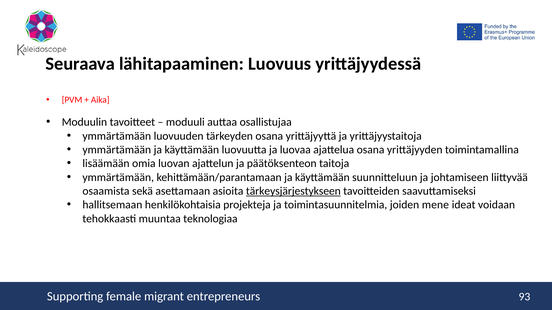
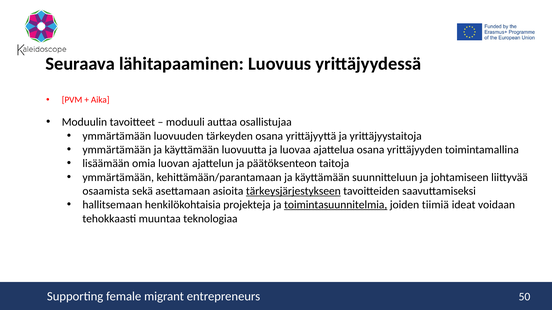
toimintasuunnitelmia underline: none -> present
mene: mene -> tiimiä
93: 93 -> 50
